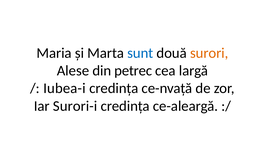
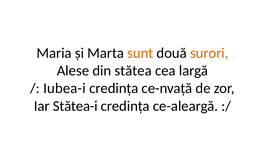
sunt colour: blue -> orange
petrec: petrec -> stătea
Surori-i: Surori-i -> Stătea-i
